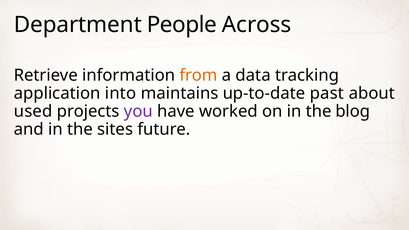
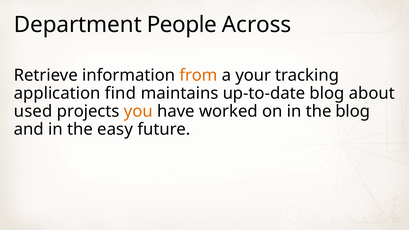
data: data -> your
into: into -> find
up-to-date past: past -> blog
you colour: purple -> orange
sites: sites -> easy
